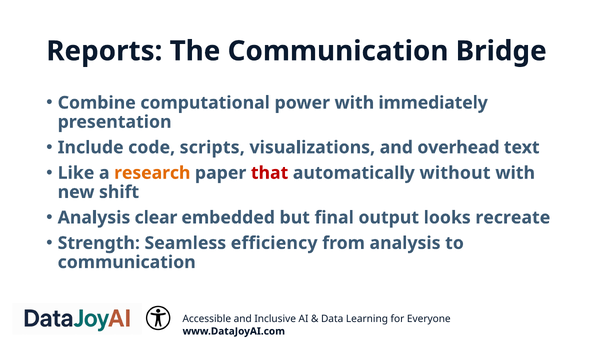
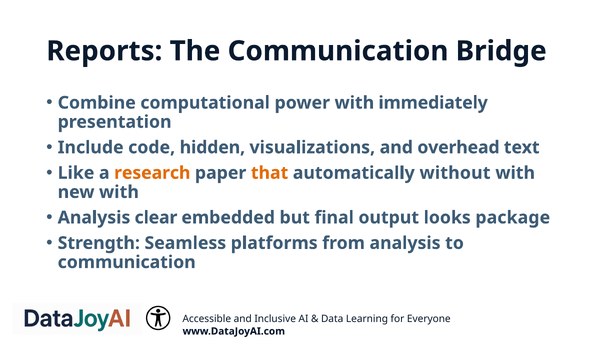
scripts: scripts -> hidden
that colour: red -> orange
new shift: shift -> with
recreate: recreate -> package
efficiency: efficiency -> platforms
